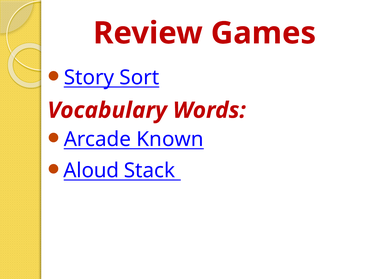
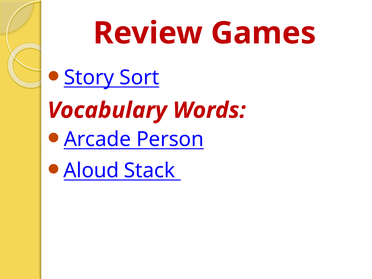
Known: Known -> Person
